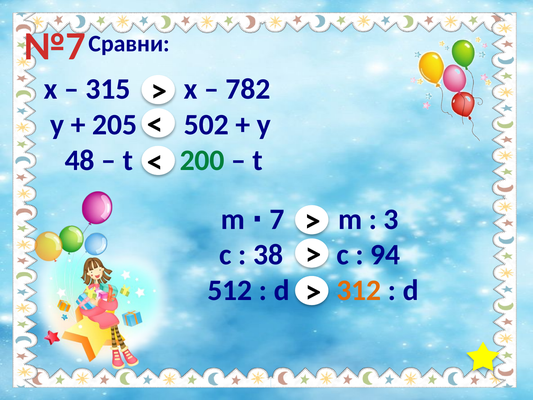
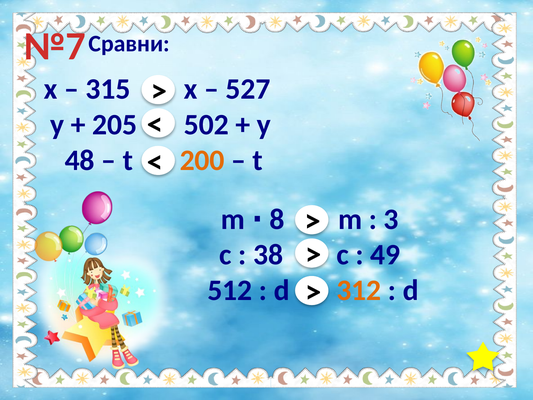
782: 782 -> 527
200 colour: green -> orange
7: 7 -> 8
94: 94 -> 49
